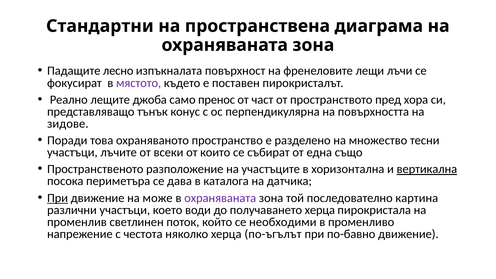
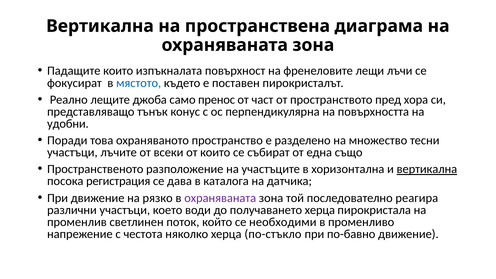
Стандартни at (100, 26): Стандартни -> Вертикална
Падащите лесно: лесно -> които
мястото colour: purple -> blue
зидове: зидове -> удобни
периметъра: периметъра -> регистрация
При at (58, 198) underline: present -> none
може: може -> рязко
картина: картина -> реагира
по-ъгълът: по-ъгълът -> по-стъкло
